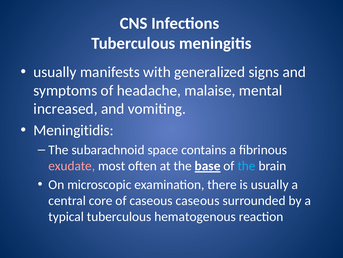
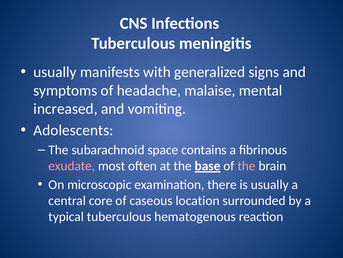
Meningitidis: Meningitidis -> Adolescents
the at (247, 166) colour: light blue -> pink
caseous caseous: caseous -> location
